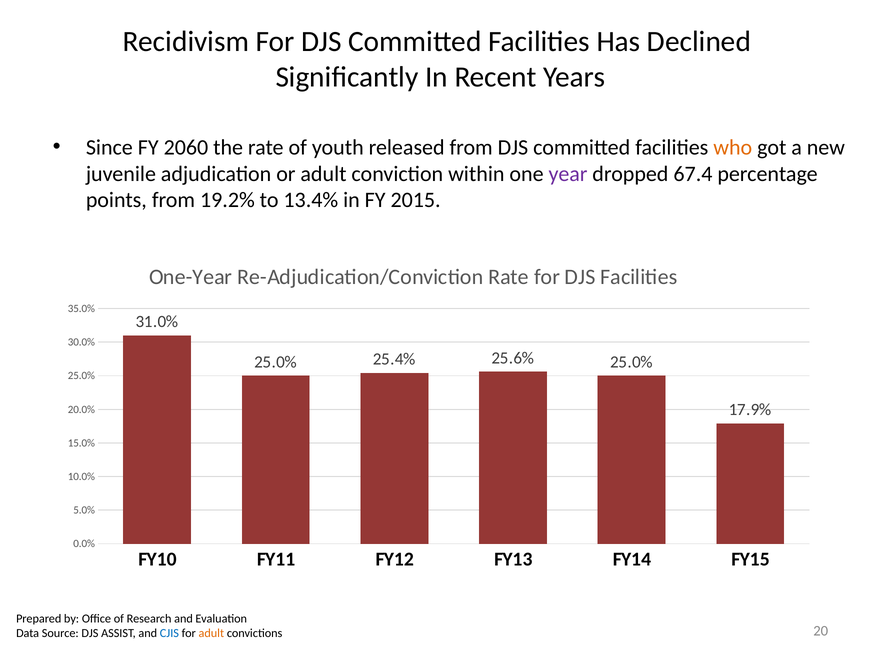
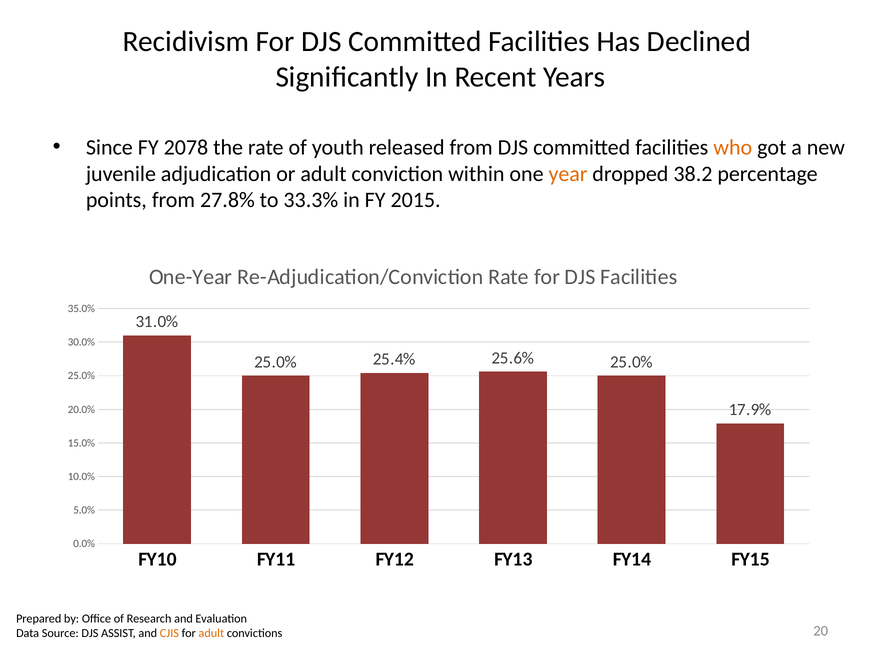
2060: 2060 -> 2078
year colour: purple -> orange
67.4: 67.4 -> 38.2
19.2%: 19.2% -> 27.8%
13.4%: 13.4% -> 33.3%
CJIS colour: blue -> orange
